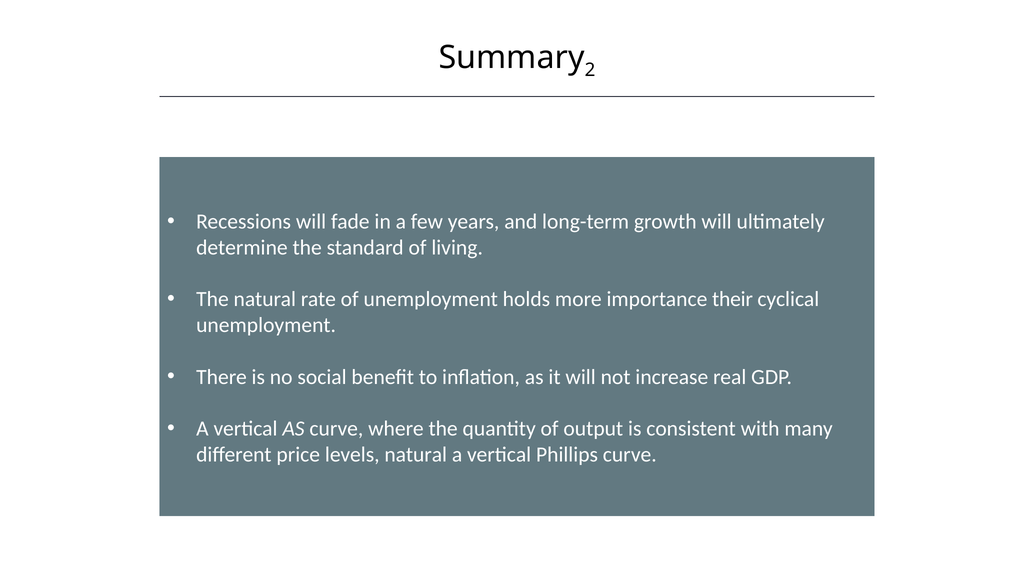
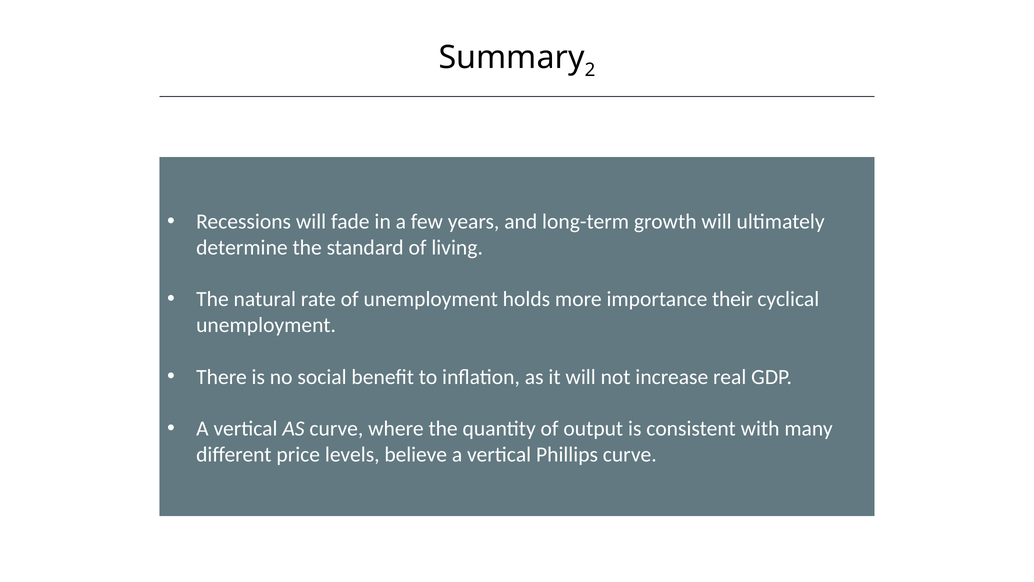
levels natural: natural -> believe
